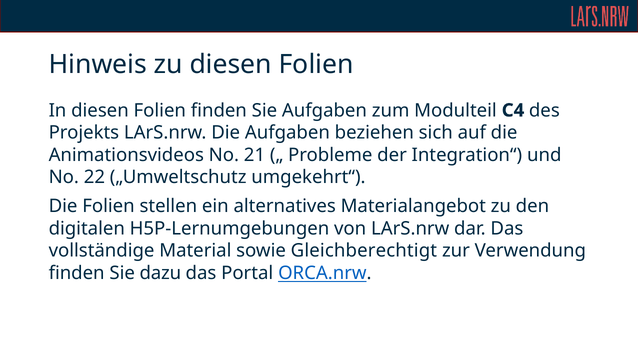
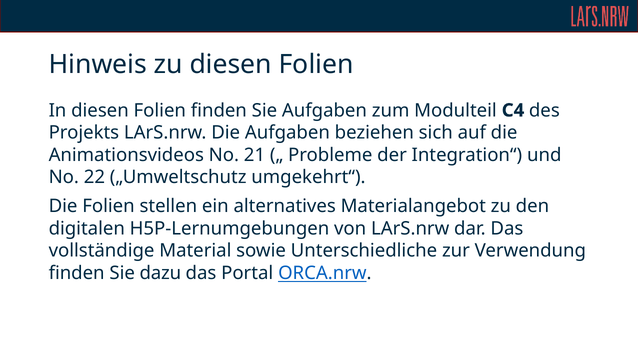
Gleichberechtigt: Gleichberechtigt -> Unterschiedliche
